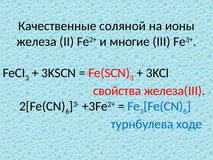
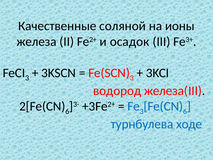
многие: многие -> осадок
свойства: свойства -> водород
